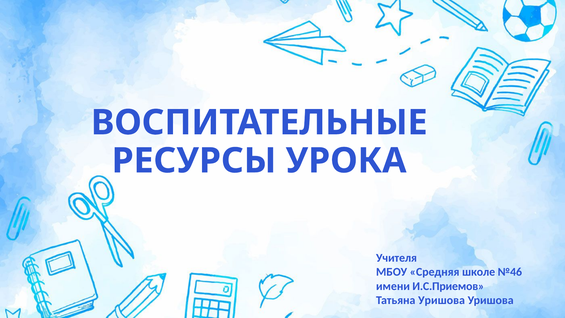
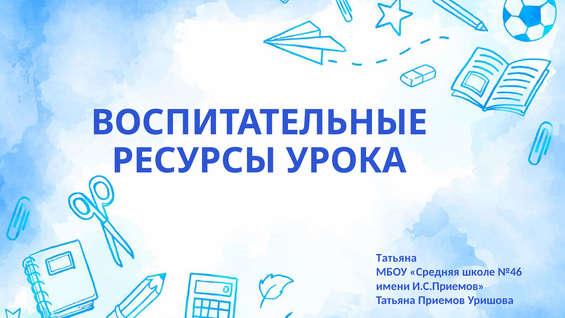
Учителя at (396, 258): Учителя -> Татьяна
Татьяна Уришова: Уришова -> Приемов
